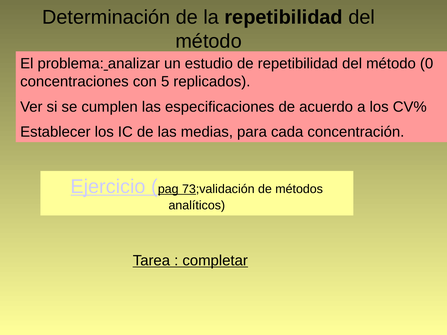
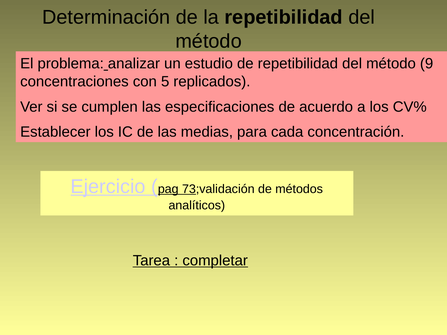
0: 0 -> 9
